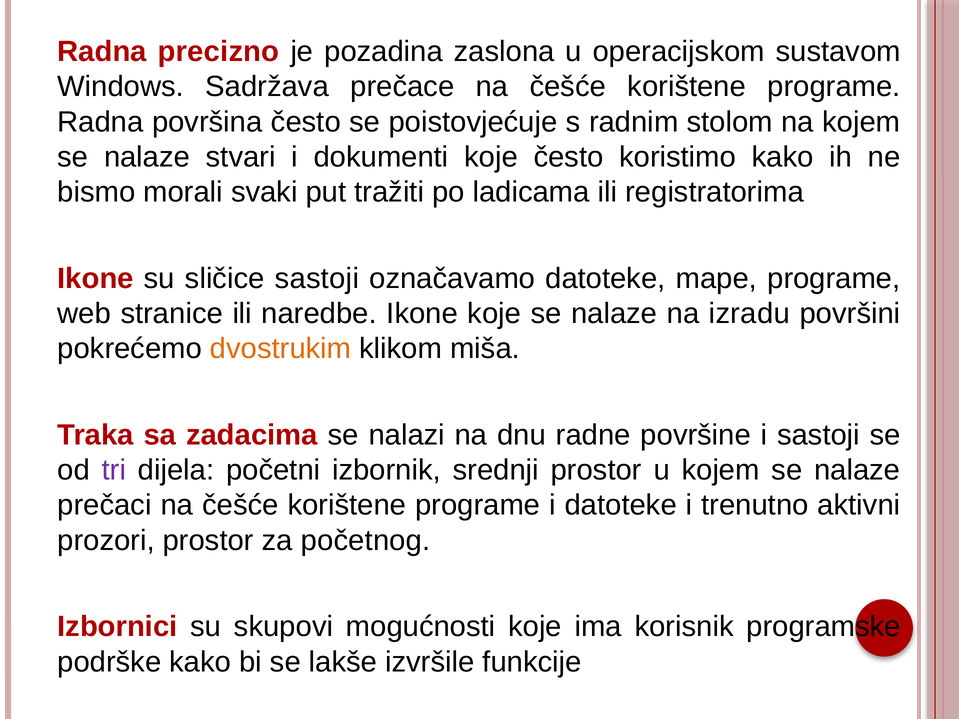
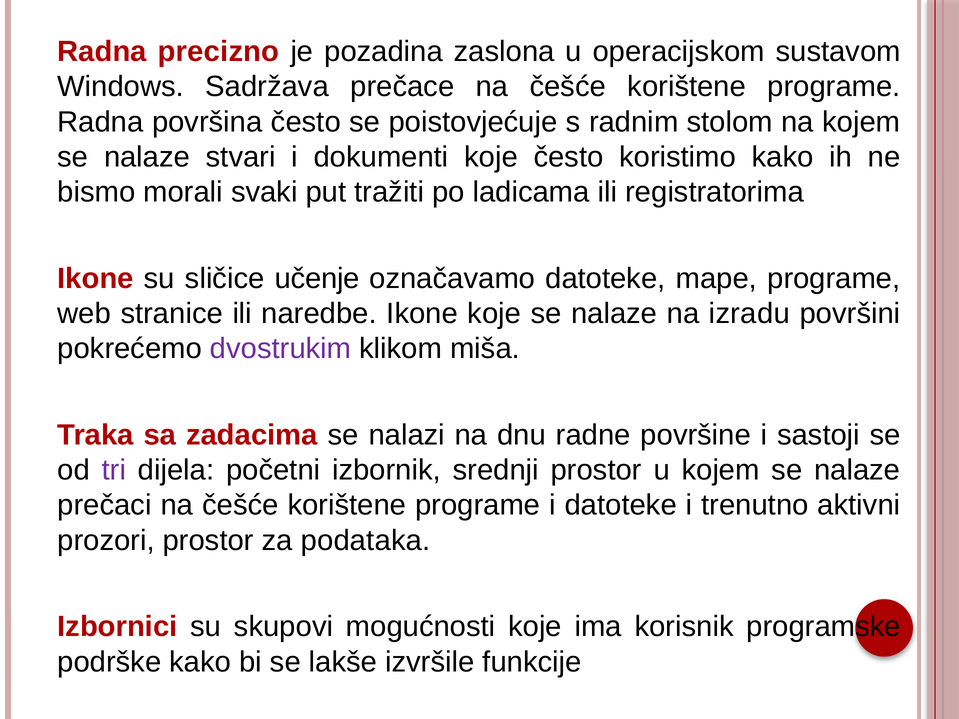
sličice sastoji: sastoji -> učenje
dvostrukim colour: orange -> purple
početnog: početnog -> podataka
